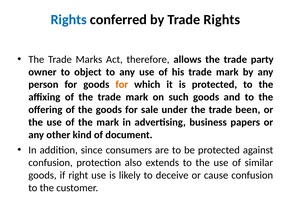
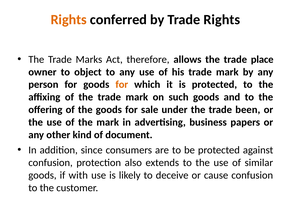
Rights at (69, 20) colour: blue -> orange
party: party -> place
right: right -> with
